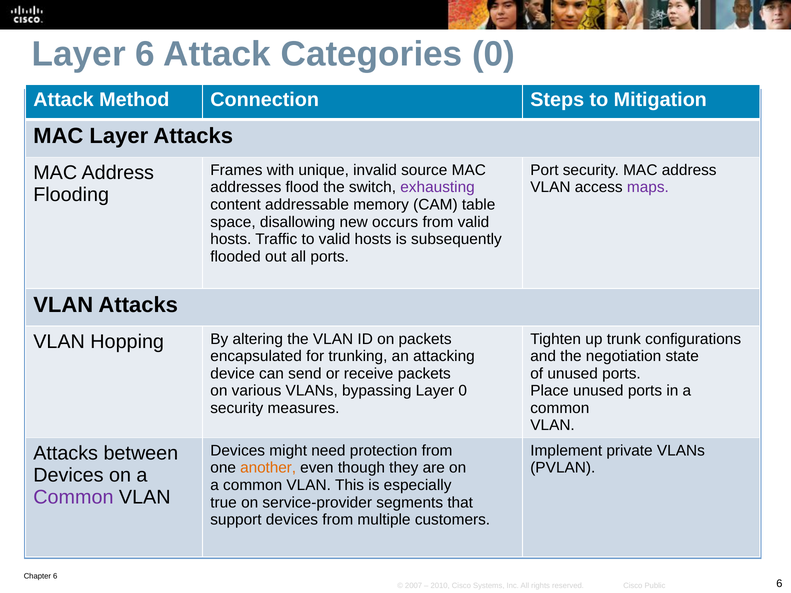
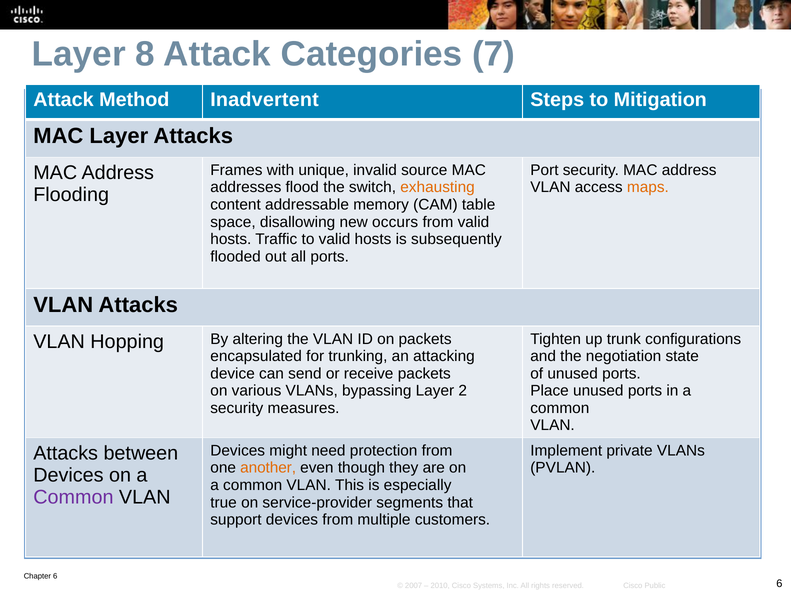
Layer 6: 6 -> 8
Categories 0: 0 -> 7
Connection: Connection -> Inadvertent
exhausting colour: purple -> orange
maps colour: purple -> orange
Layer 0: 0 -> 2
